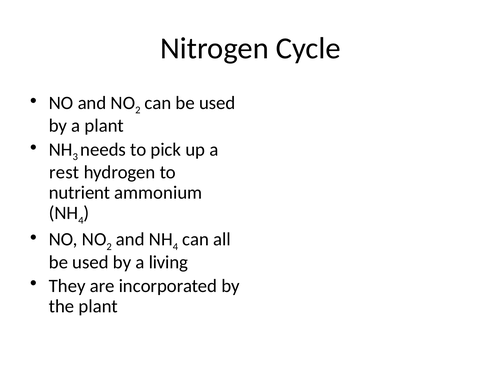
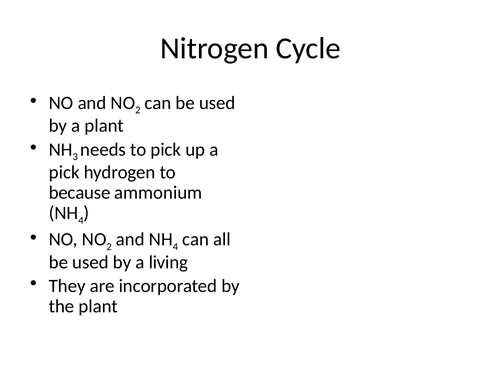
rest at (64, 172): rest -> pick
nutrient: nutrient -> because
